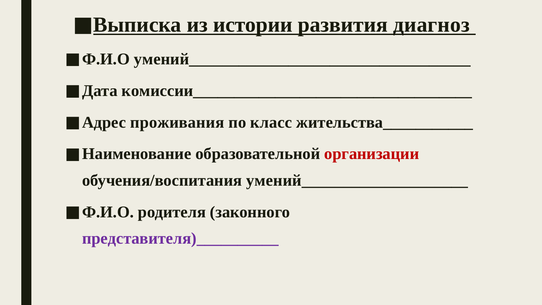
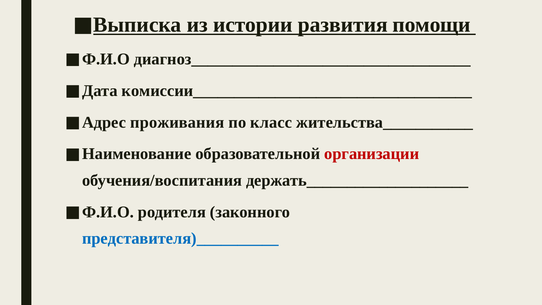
диагноз: диагноз -> помощи
умений__________________________________: умений__________________________________ -> диагноз__________________________________
умений____________________: умений____________________ -> держать____________________
представителя)__________ colour: purple -> blue
